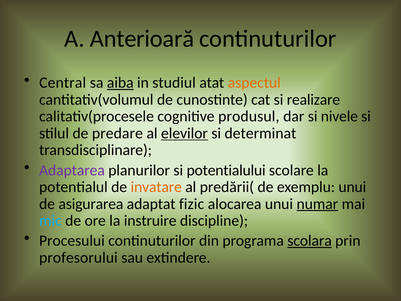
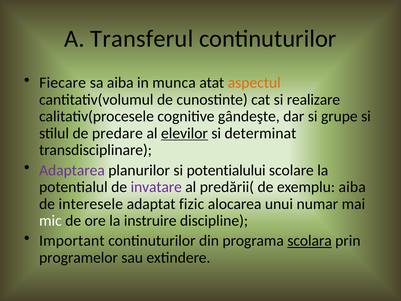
Anterioară: Anterioară -> Transferul
Central: Central -> Fiecare
aiba at (120, 83) underline: present -> none
studiul: studiul -> munca
produsul: produsul -> gândeşte
nivele: nivele -> grupe
invatare colour: orange -> purple
exemplu unui: unui -> aiba
asigurarea: asigurarea -> interesele
numar underline: present -> none
mic colour: light blue -> white
Procesului: Procesului -> Important
profesorului: profesorului -> programelor
